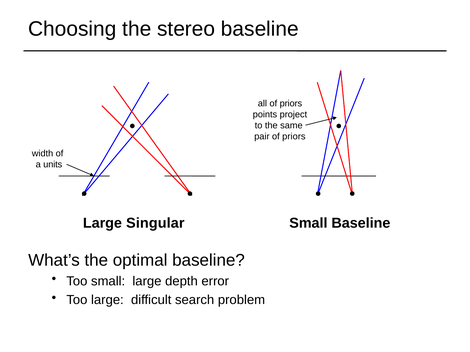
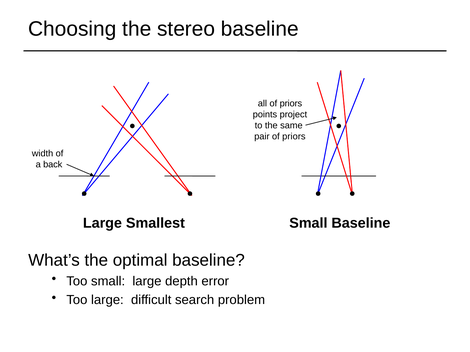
units: units -> back
Singular: Singular -> Smallest
